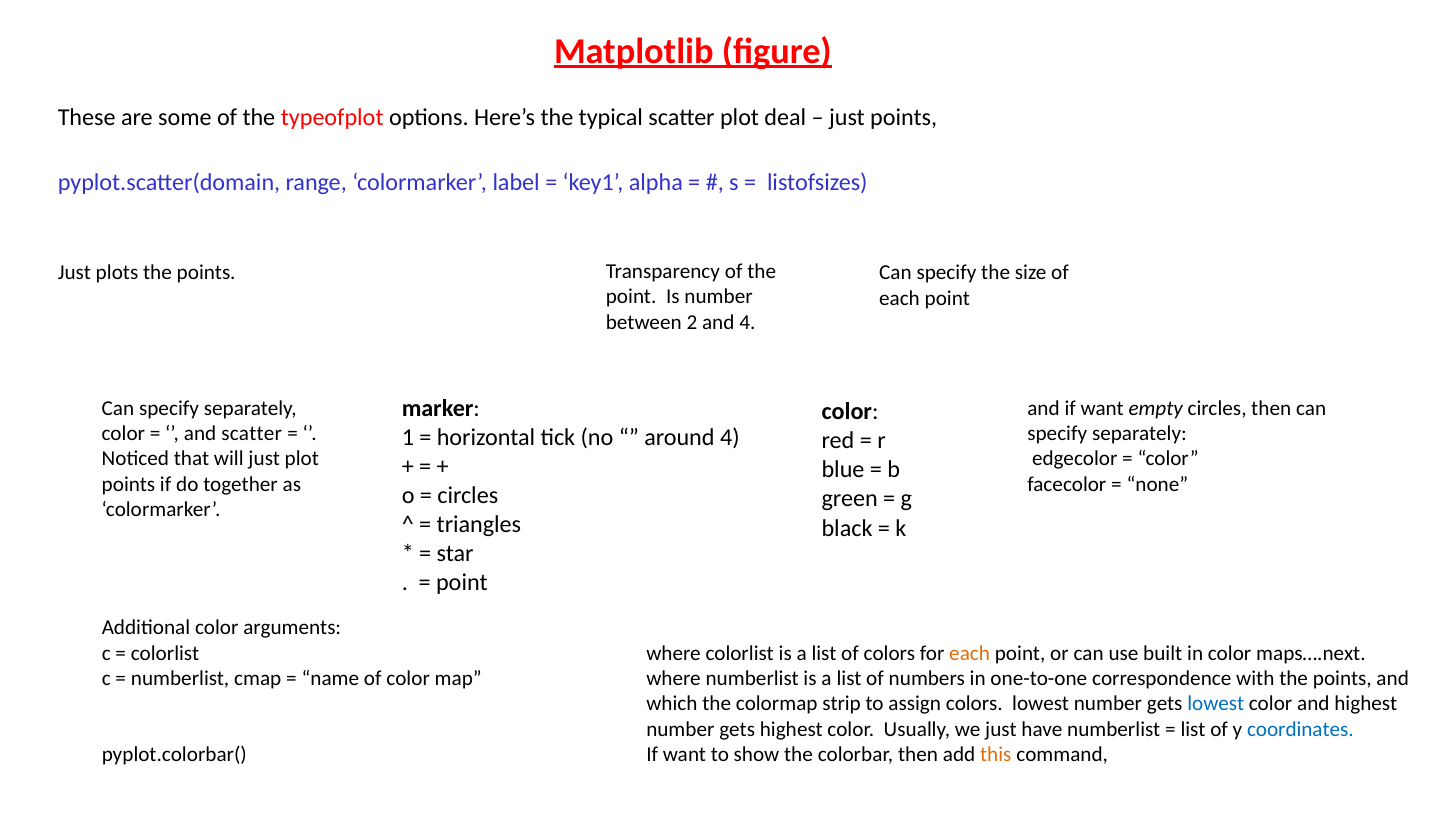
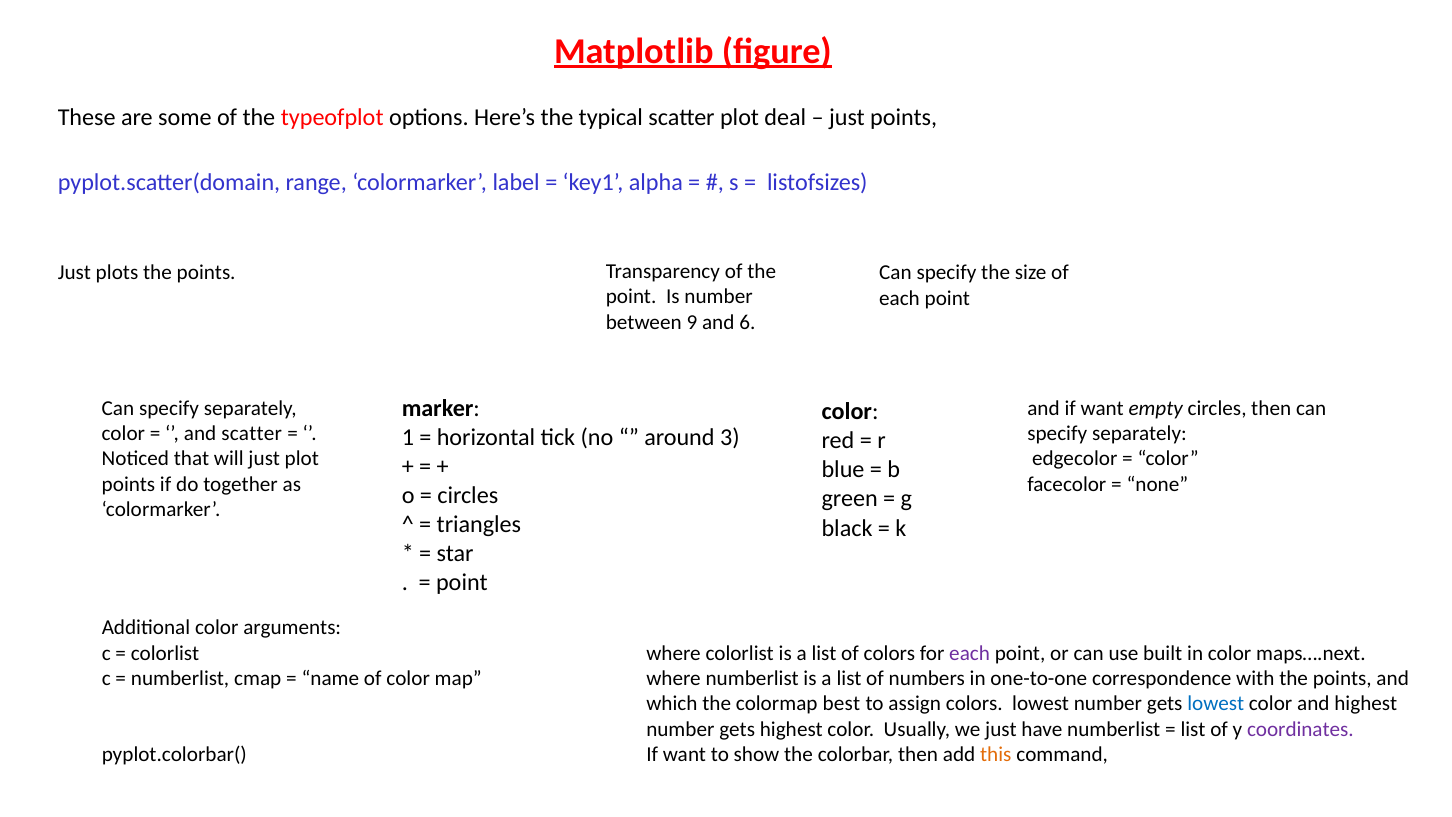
2: 2 -> 9
and 4: 4 -> 6
around 4: 4 -> 3
each at (970, 653) colour: orange -> purple
strip: strip -> best
coordinates colour: blue -> purple
